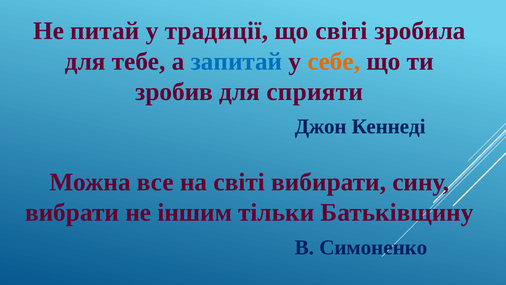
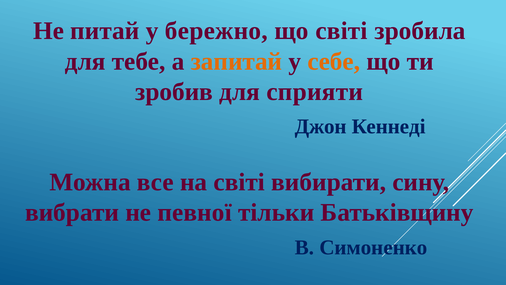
традиції: традиції -> бережно
запитай colour: blue -> orange
іншим: іншим -> певної
